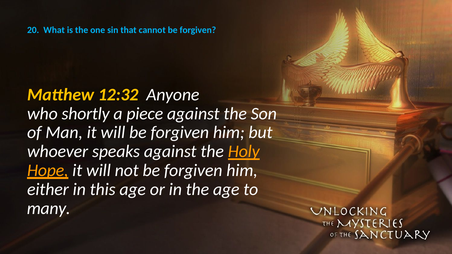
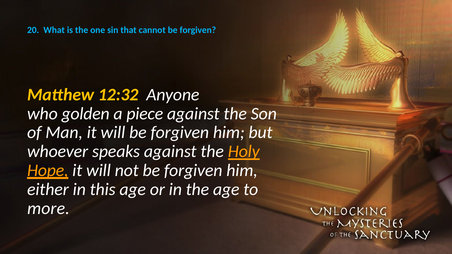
shortly: shortly -> golden
many: many -> more
